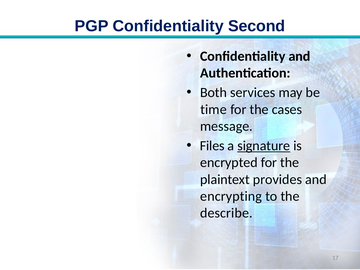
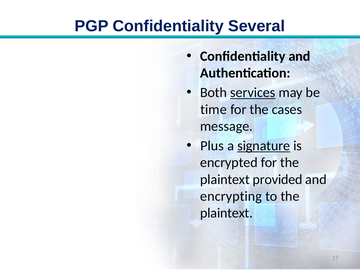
Second: Second -> Several
services underline: none -> present
Files: Files -> Plus
provides: provides -> provided
describe at (226, 213): describe -> plaintext
